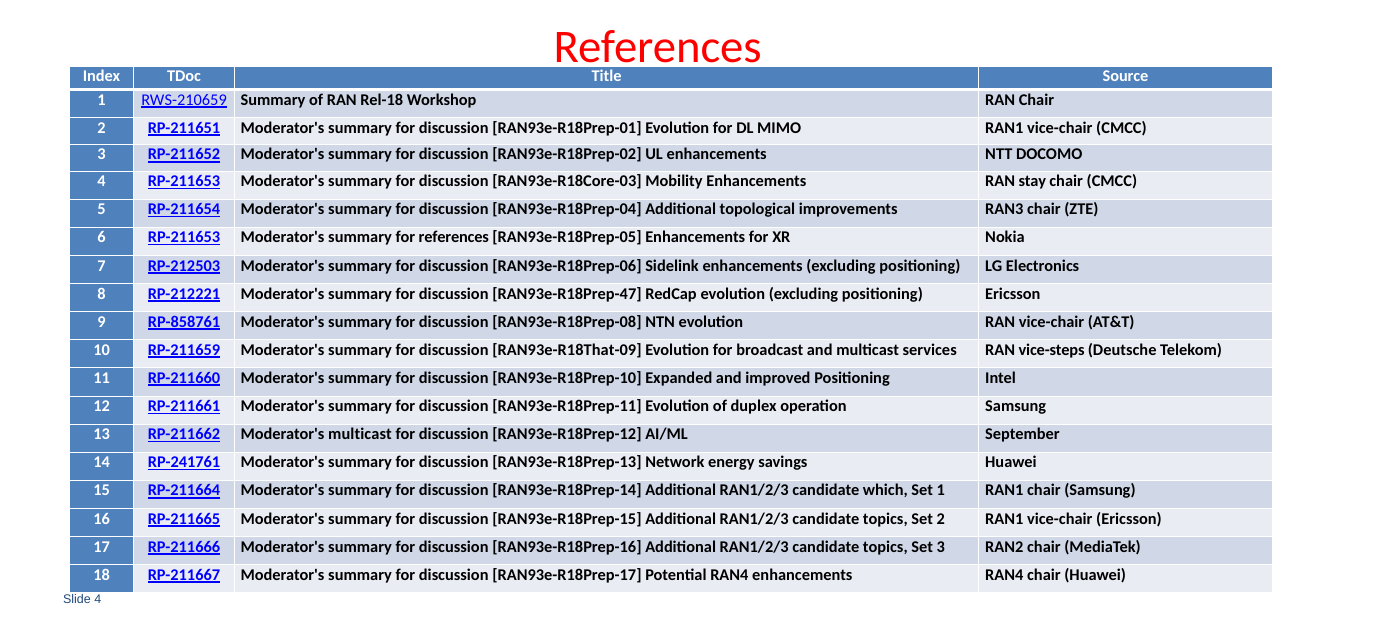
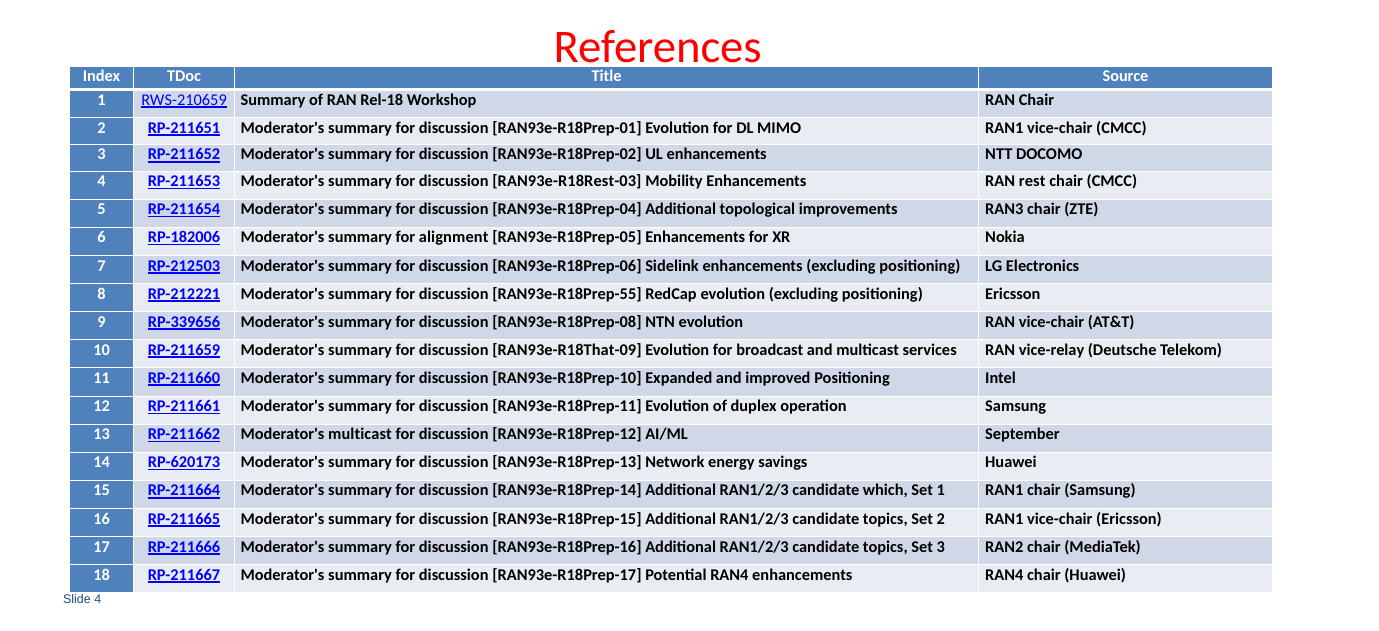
RAN93e-R18Core-03: RAN93e-R18Core-03 -> RAN93e-R18Rest-03
stay: stay -> rest
6 RP-211653: RP-211653 -> RP-182006
for references: references -> alignment
RAN93e-R18Prep-47: RAN93e-R18Prep-47 -> RAN93e-R18Prep-55
RP-858761: RP-858761 -> RP-339656
vice-steps: vice-steps -> vice-relay
RP-241761: RP-241761 -> RP-620173
